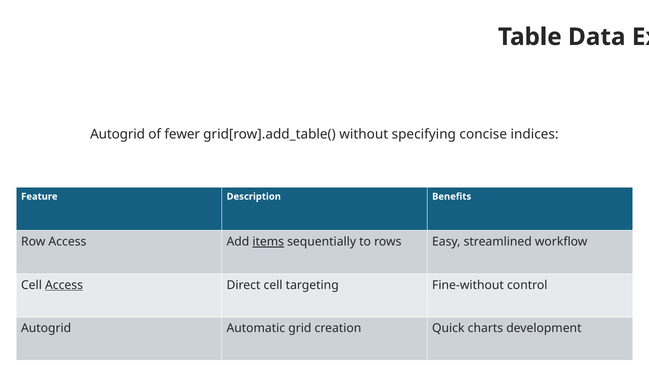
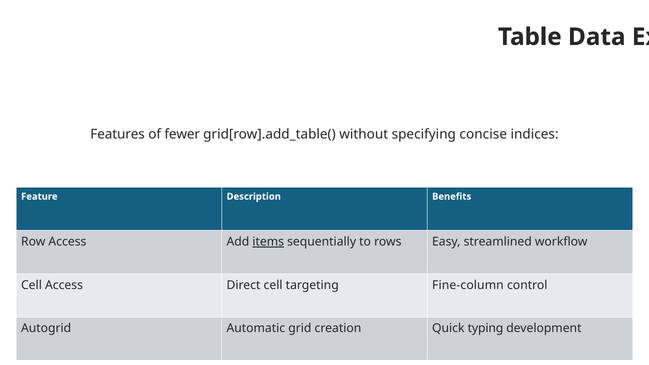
Autogrid at (118, 134): Autogrid -> Features
Access at (64, 285) underline: present -> none
Fine-without: Fine-without -> Fine-column
charts: charts -> typing
